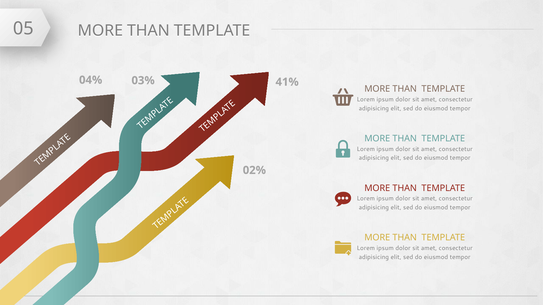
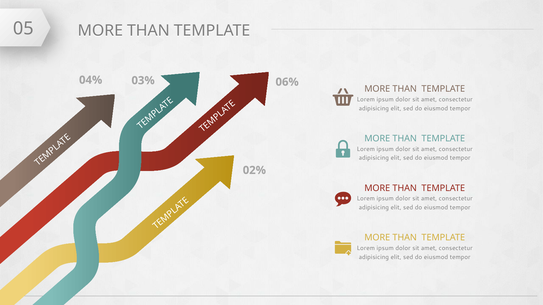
41%: 41% -> 06%
